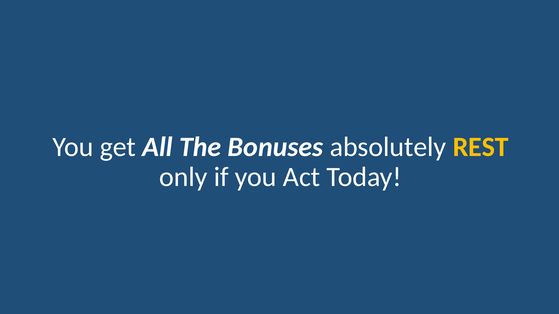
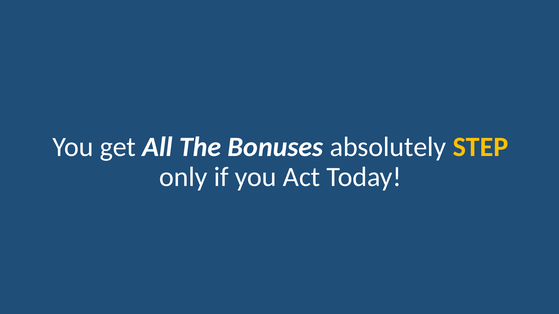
REST: REST -> STEP
